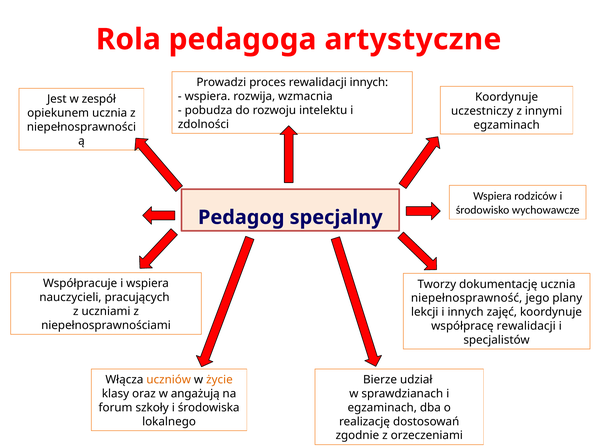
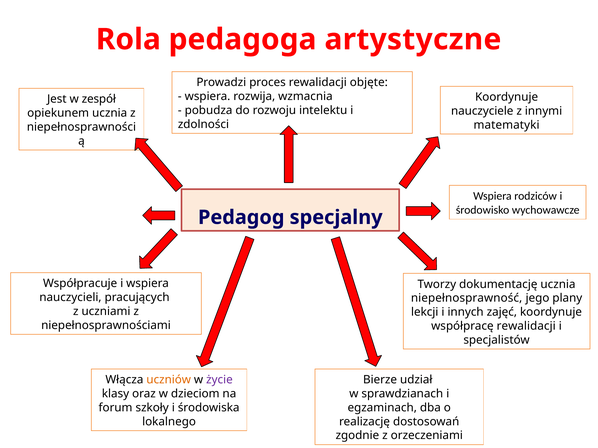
rewalidacji innych: innych -> objęte
uczestniczy: uczestniczy -> nauczyciele
egzaminach at (507, 125): egzaminach -> matematyki
życie colour: orange -> purple
angażują: angażują -> dzieciom
